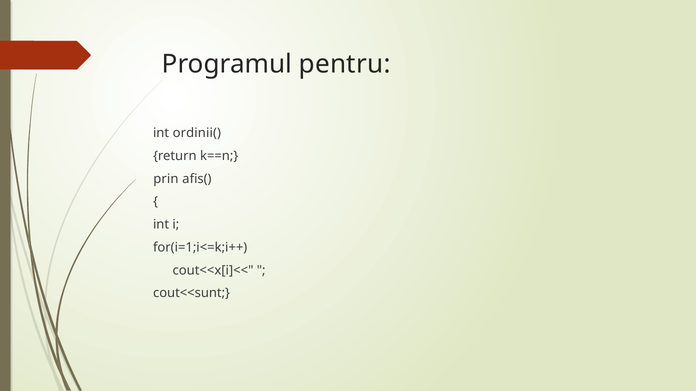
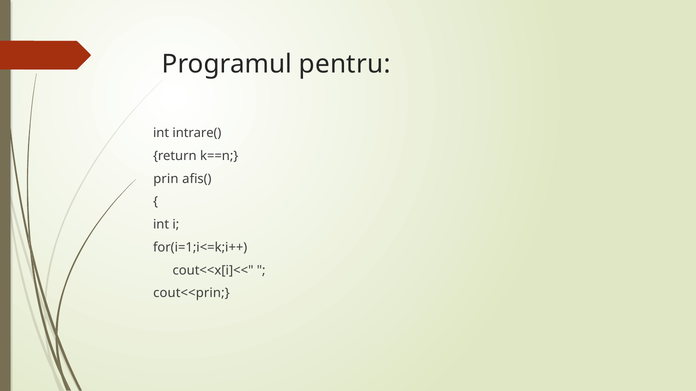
ordinii(: ordinii( -> intrare(
cout<<sunt: cout<<sunt -> cout<<prin
